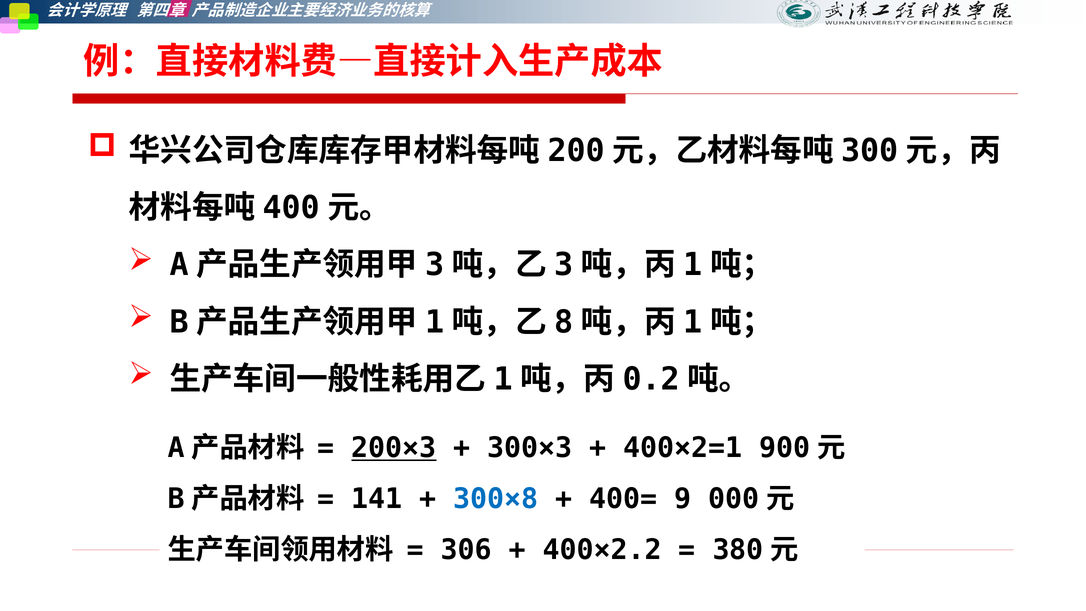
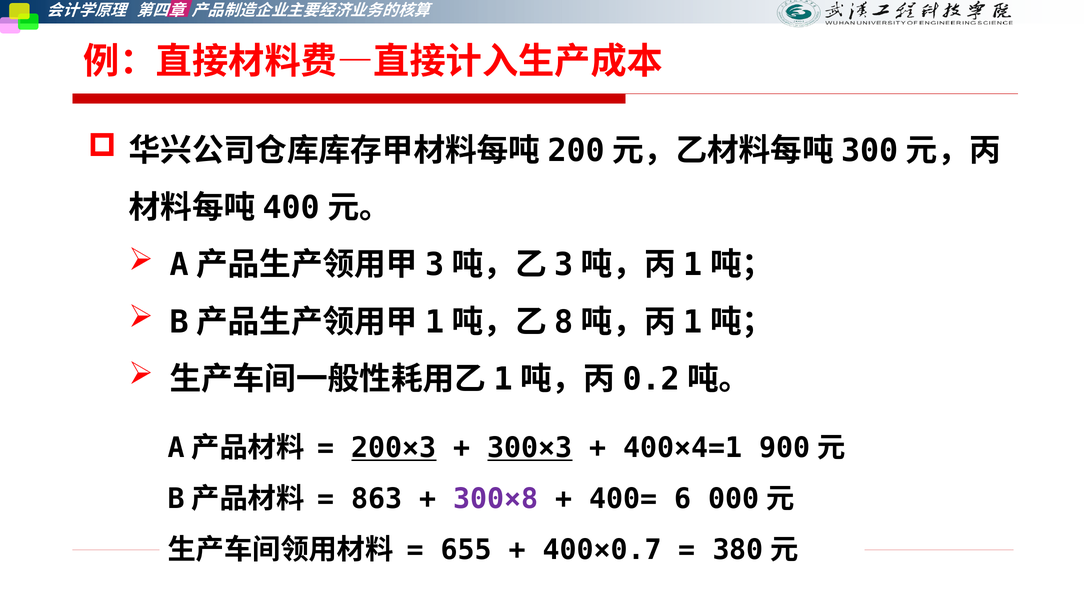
300×3 underline: none -> present
400×2=1: 400×2=1 -> 400×4=1
141: 141 -> 863
300×8 colour: blue -> purple
9: 9 -> 6
306: 306 -> 655
400×2.2: 400×2.2 -> 400×0.7
